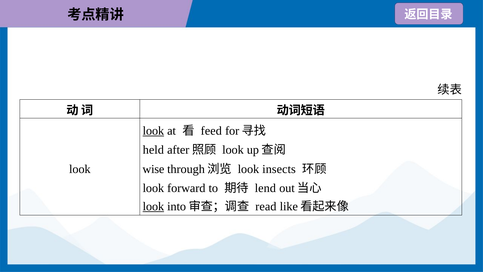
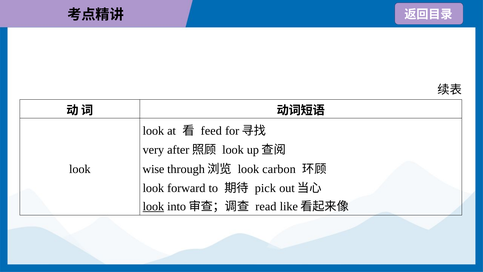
look at (153, 131) underline: present -> none
held: held -> very
insects: insects -> carbon
lend: lend -> pick
